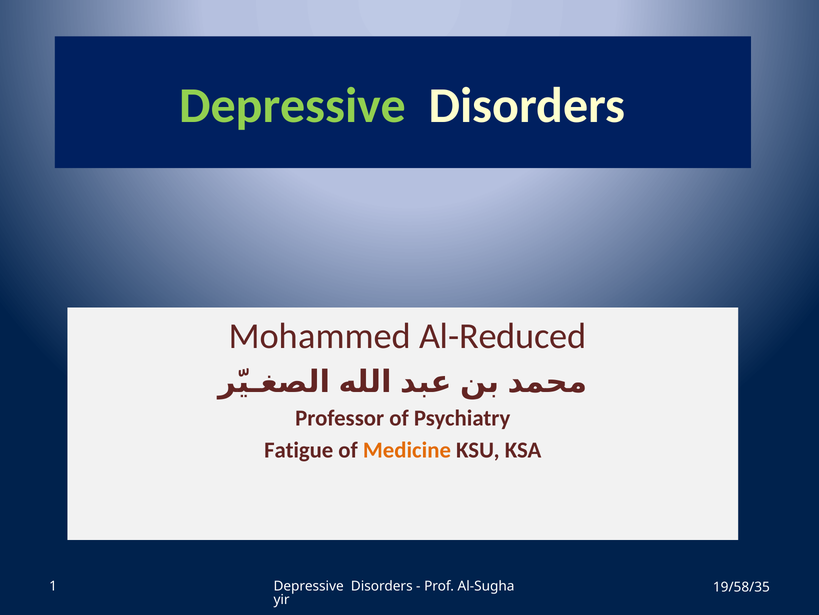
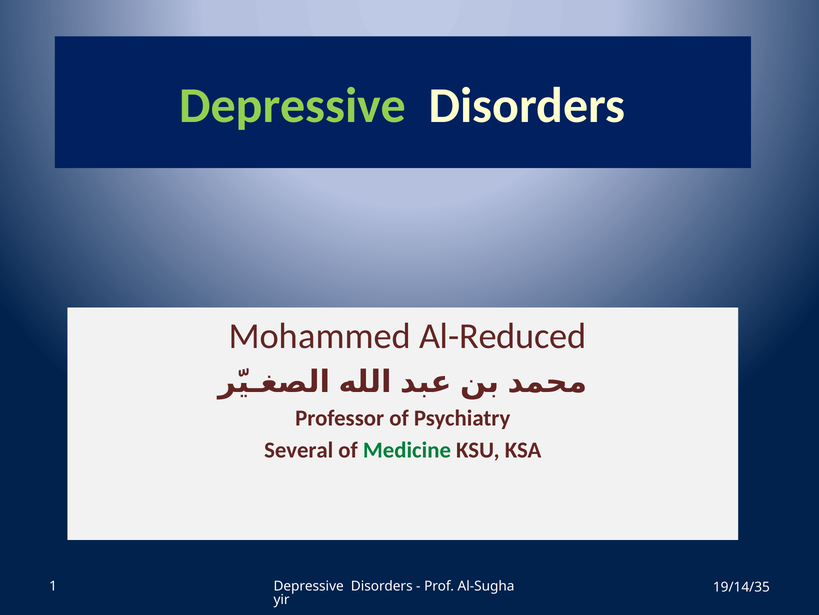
Fatigue: Fatigue -> Several
Medicine colour: orange -> green
19/58/35: 19/58/35 -> 19/14/35
